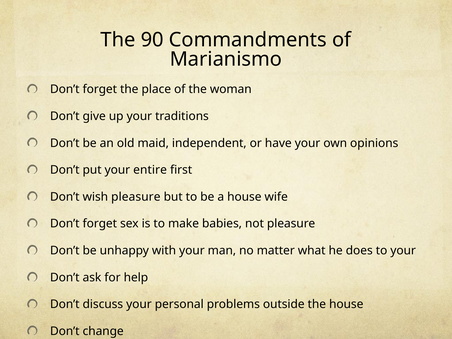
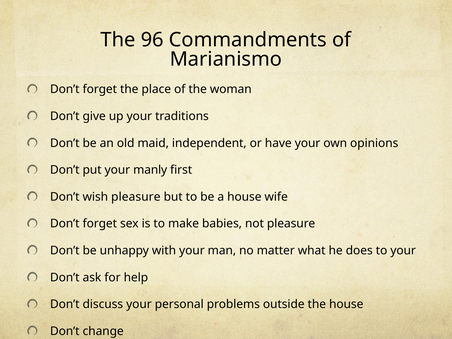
90: 90 -> 96
entire: entire -> manly
